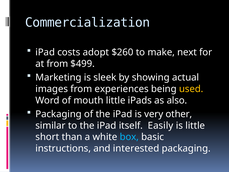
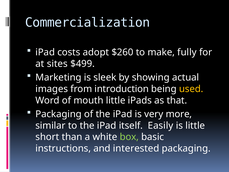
next: next -> fully
at from: from -> sites
experiences: experiences -> introduction
also: also -> that
other: other -> more
box colour: light blue -> light green
